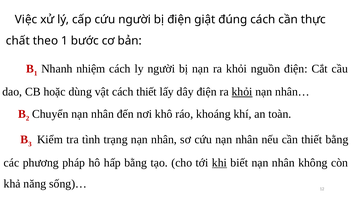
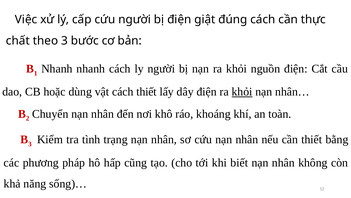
1 at (65, 41): 1 -> 3
Nhanh nhiệm: nhiệm -> nhanh
hấp bằng: bằng -> cũng
khi underline: present -> none
